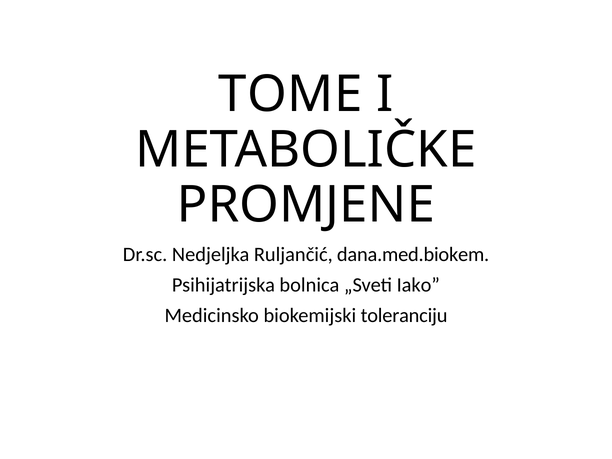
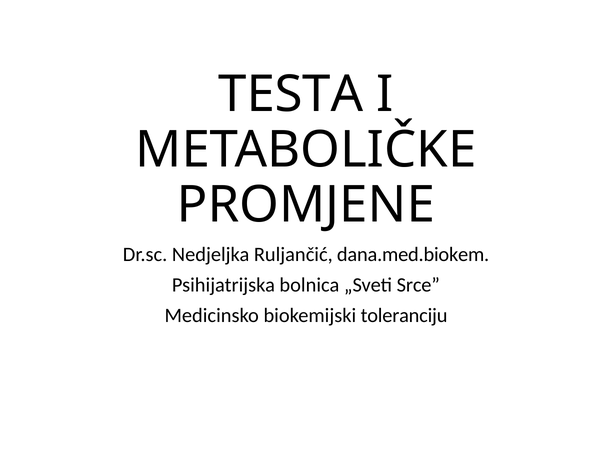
TOME: TOME -> TESTA
Iako: Iako -> Srce
